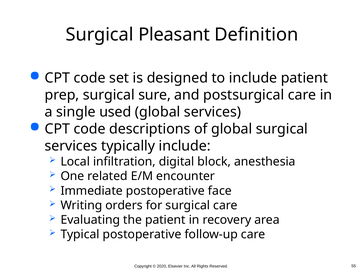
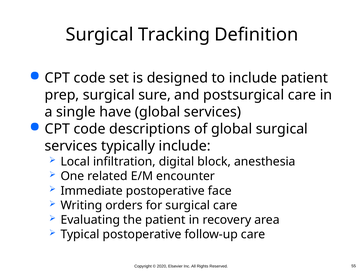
Pleasant: Pleasant -> Tracking
used: used -> have
